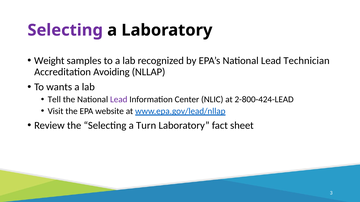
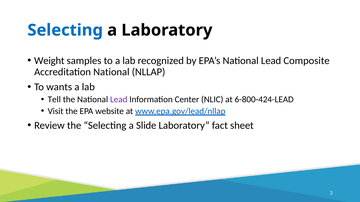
Selecting at (65, 30) colour: purple -> blue
Technician: Technician -> Composite
Accreditation Avoiding: Avoiding -> National
2-800-424-LEAD: 2-800-424-LEAD -> 6-800-424-LEAD
Turn: Turn -> Slide
